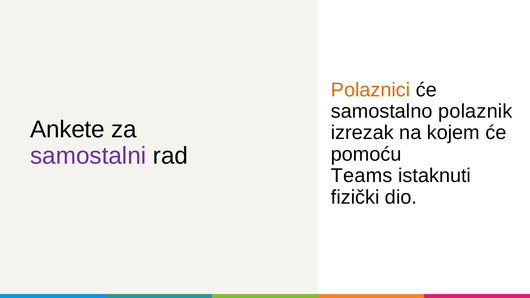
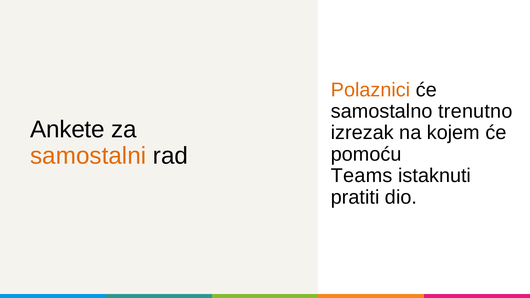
polaznik: polaznik -> trenutno
samostalni colour: purple -> orange
fizički: fizički -> pratiti
